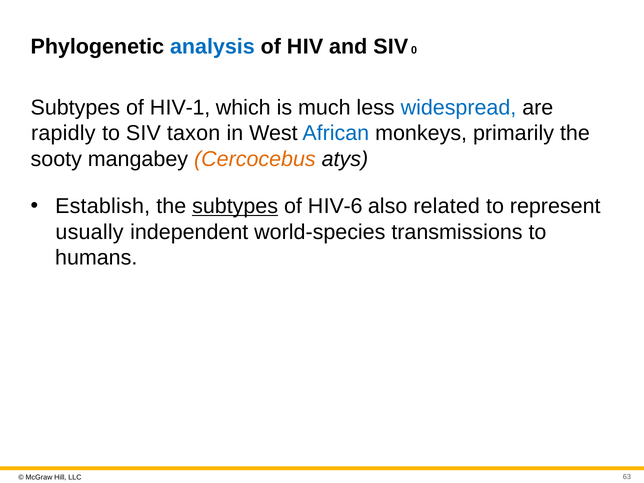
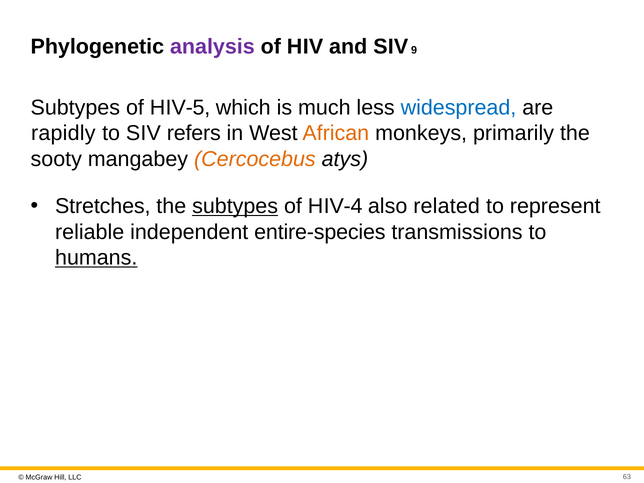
analysis colour: blue -> purple
0: 0 -> 9
V-1: V-1 -> V-5
taxon: taxon -> refers
African colour: blue -> orange
Establish: Establish -> Stretches
V-6: V-6 -> V-4
usually: usually -> reliable
world-species: world-species -> entire-species
humans underline: none -> present
